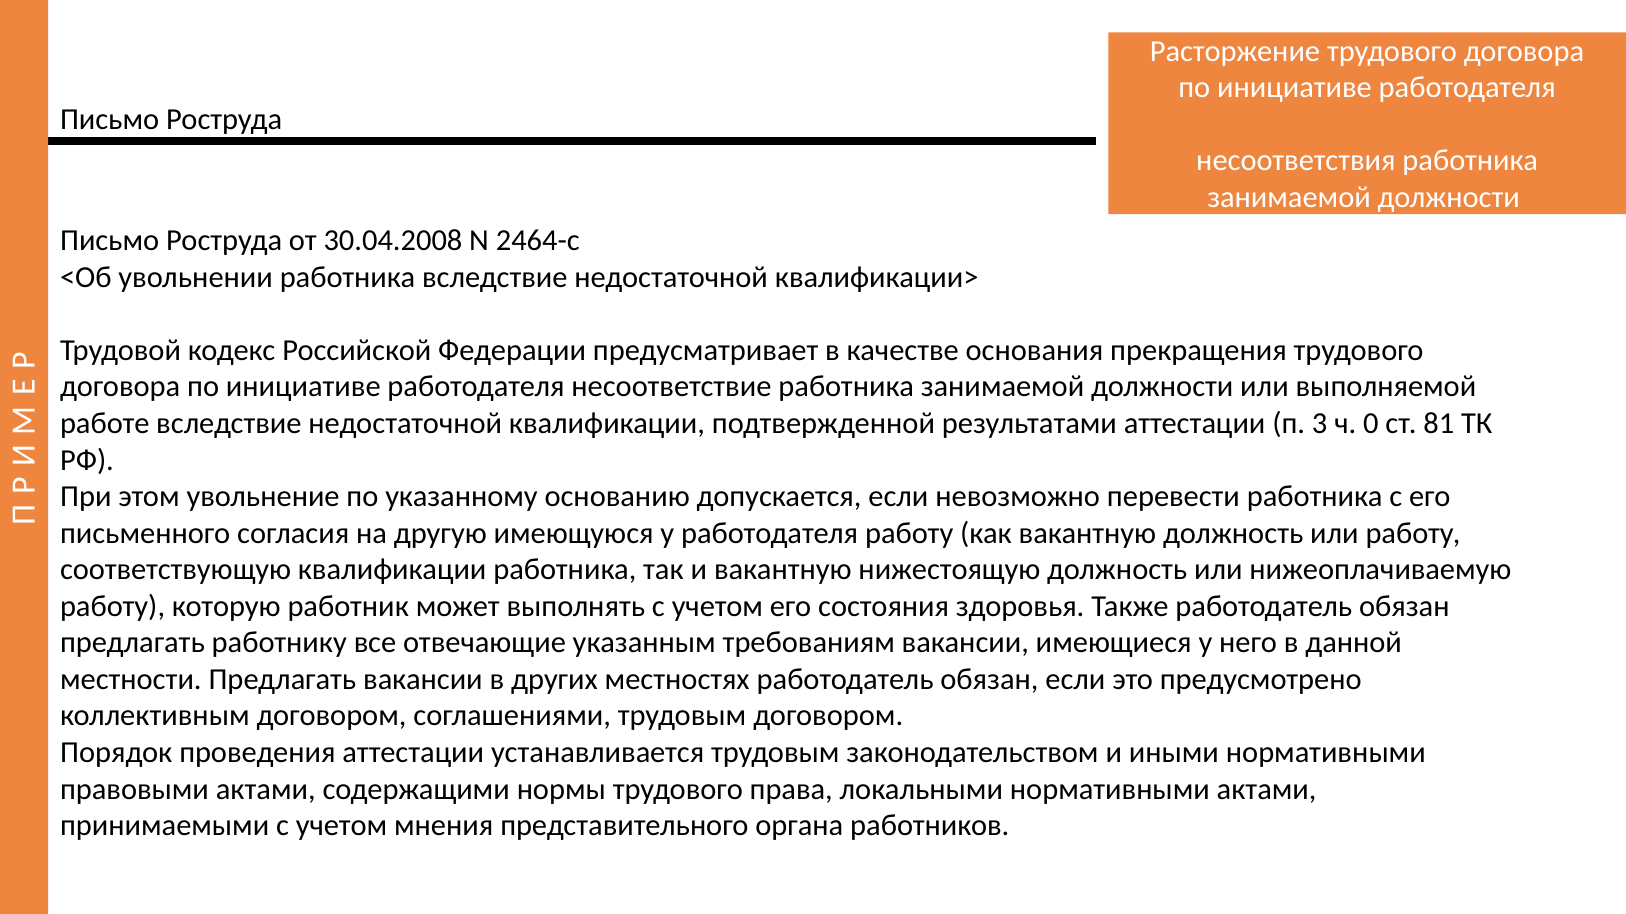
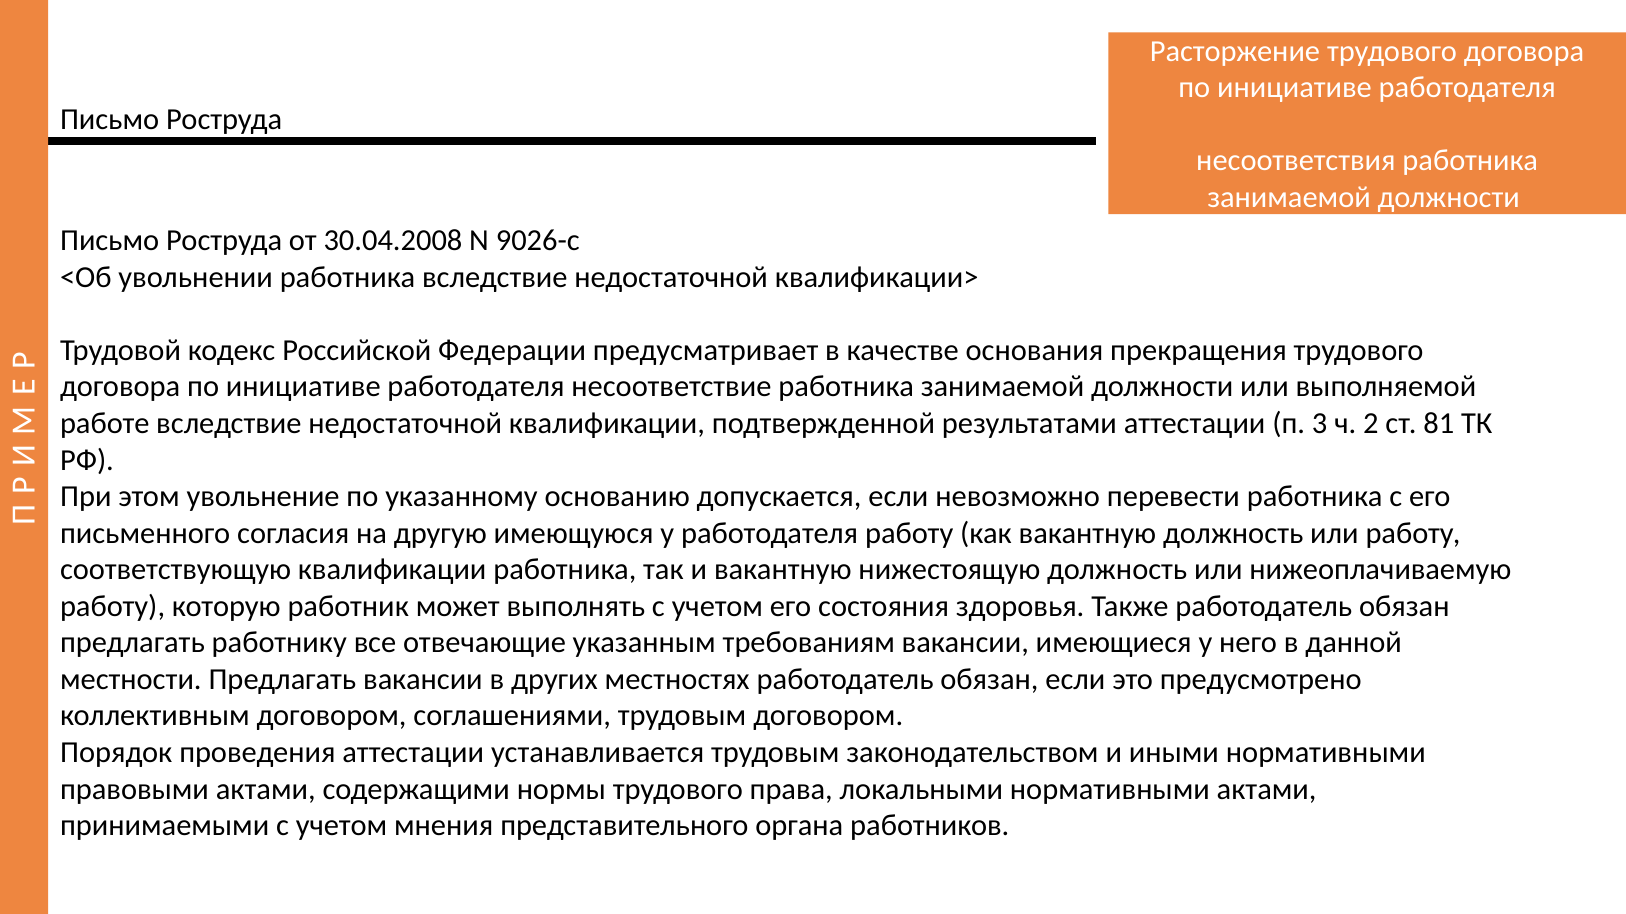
2464-с: 2464-с -> 9026-с
0: 0 -> 2
